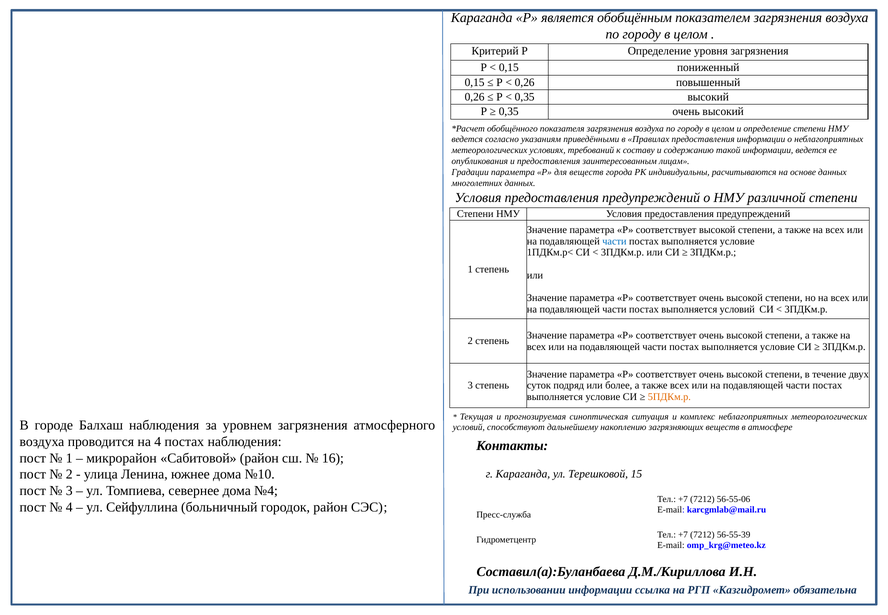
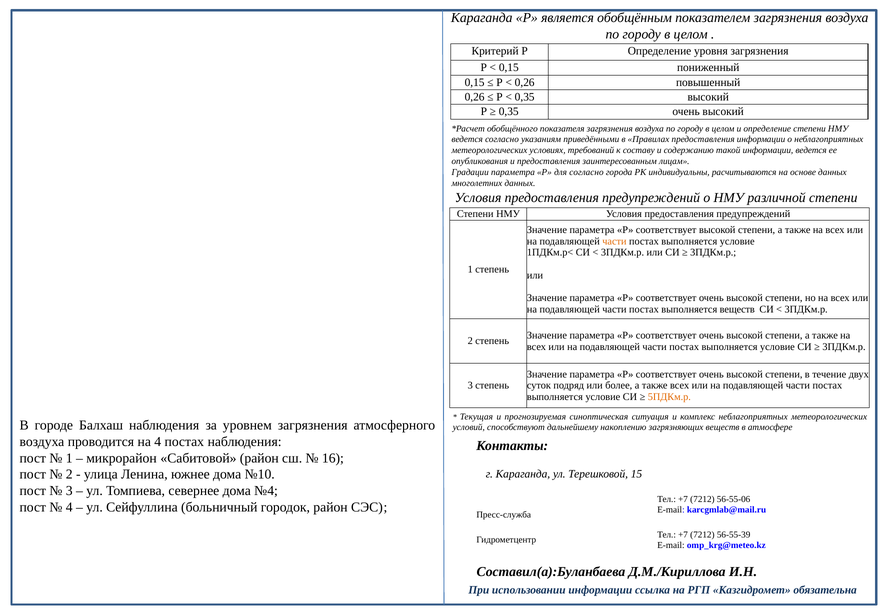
для веществ: веществ -> согласно
части at (614, 241) colour: blue -> orange
выполняется условий: условий -> веществ
